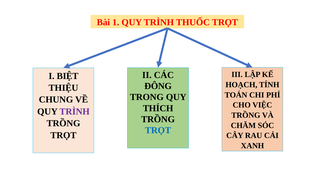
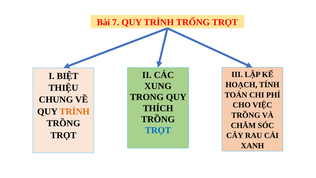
1: 1 -> 7
THUỐC: THUỐC -> TRỐNG
ĐÔNG: ĐÔNG -> XUNG
TRÌNH at (75, 111) colour: purple -> orange
